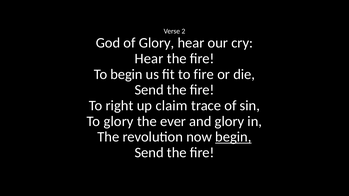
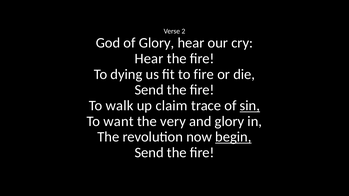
To begin: begin -> dying
right: right -> walk
sin underline: none -> present
To glory: glory -> want
ever: ever -> very
